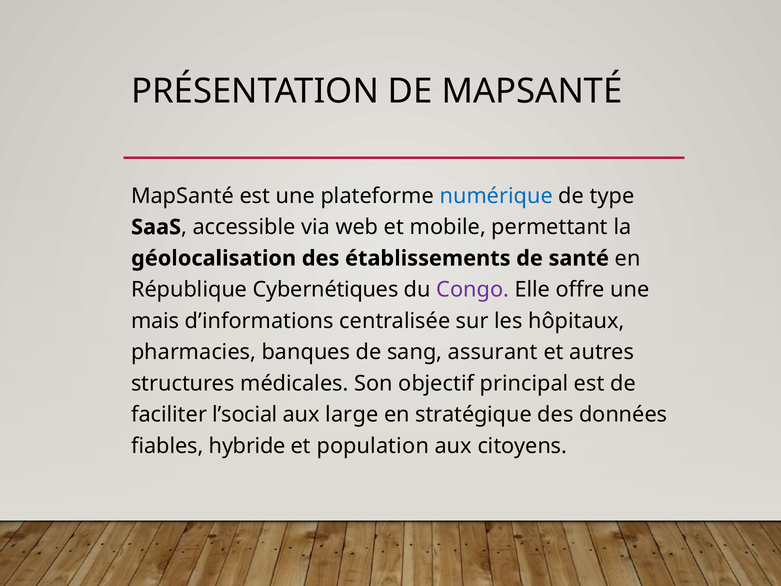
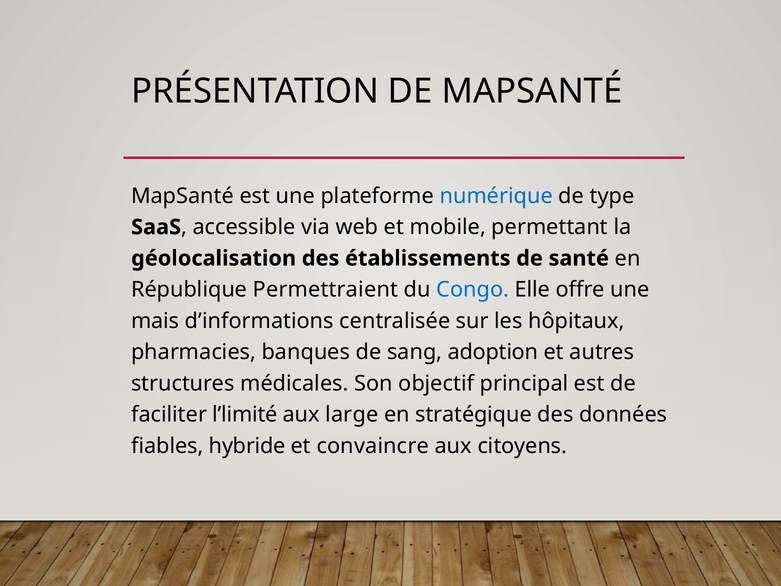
Cybernétiques: Cybernétiques -> Permettraient
Congo colour: purple -> blue
assurant: assurant -> adoption
l’social: l’social -> l’limité
population: population -> convaincre
